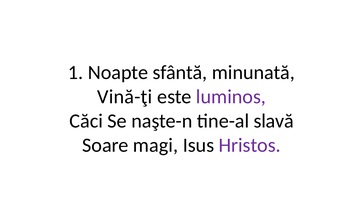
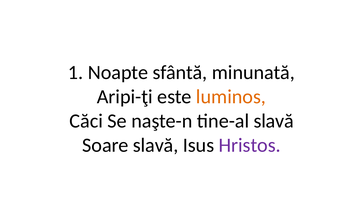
Vină-ţi: Vină-ţi -> Aripi-ţi
luminos colour: purple -> orange
Soare magi: magi -> slavă
